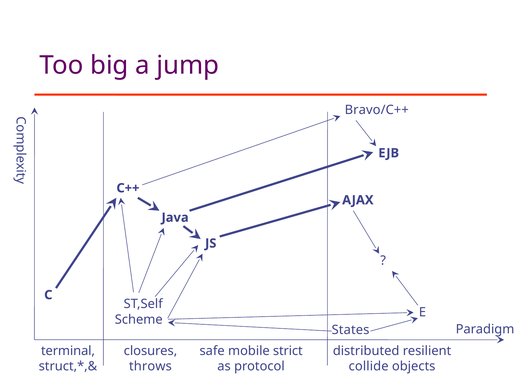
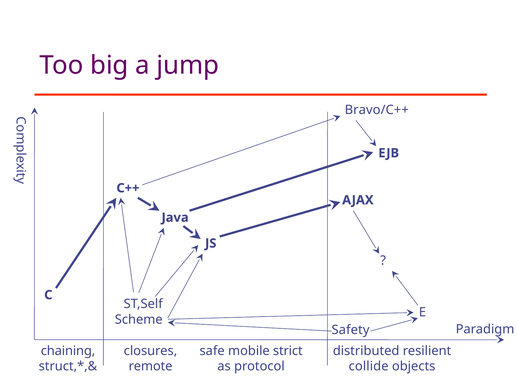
States: States -> Safety
terminal: terminal -> chaining
throws: throws -> remote
